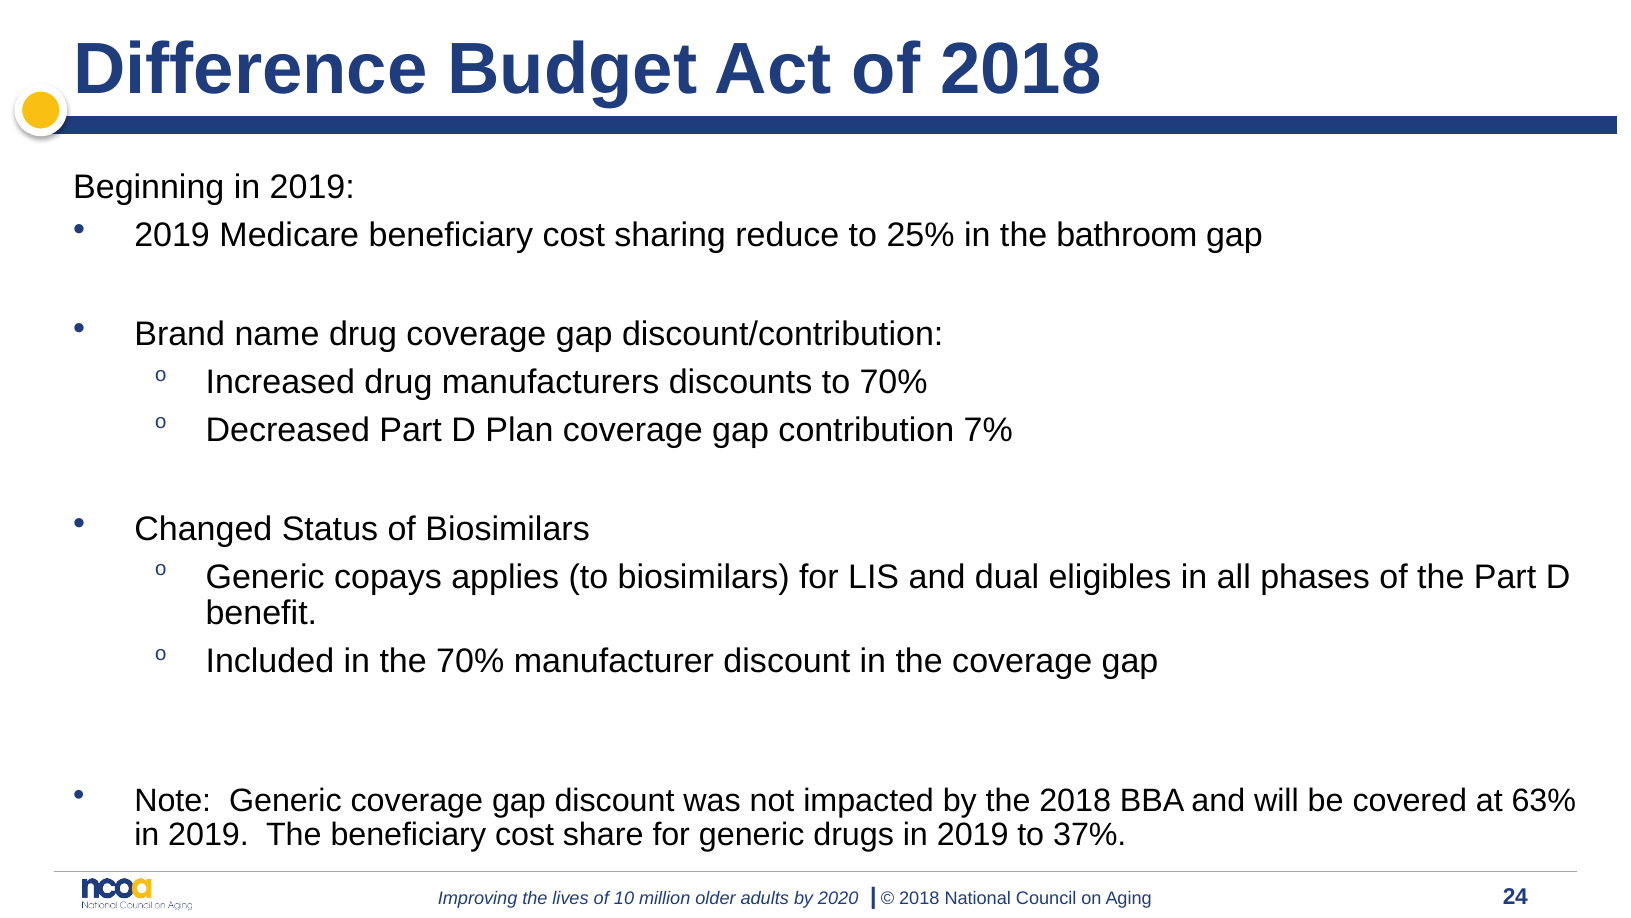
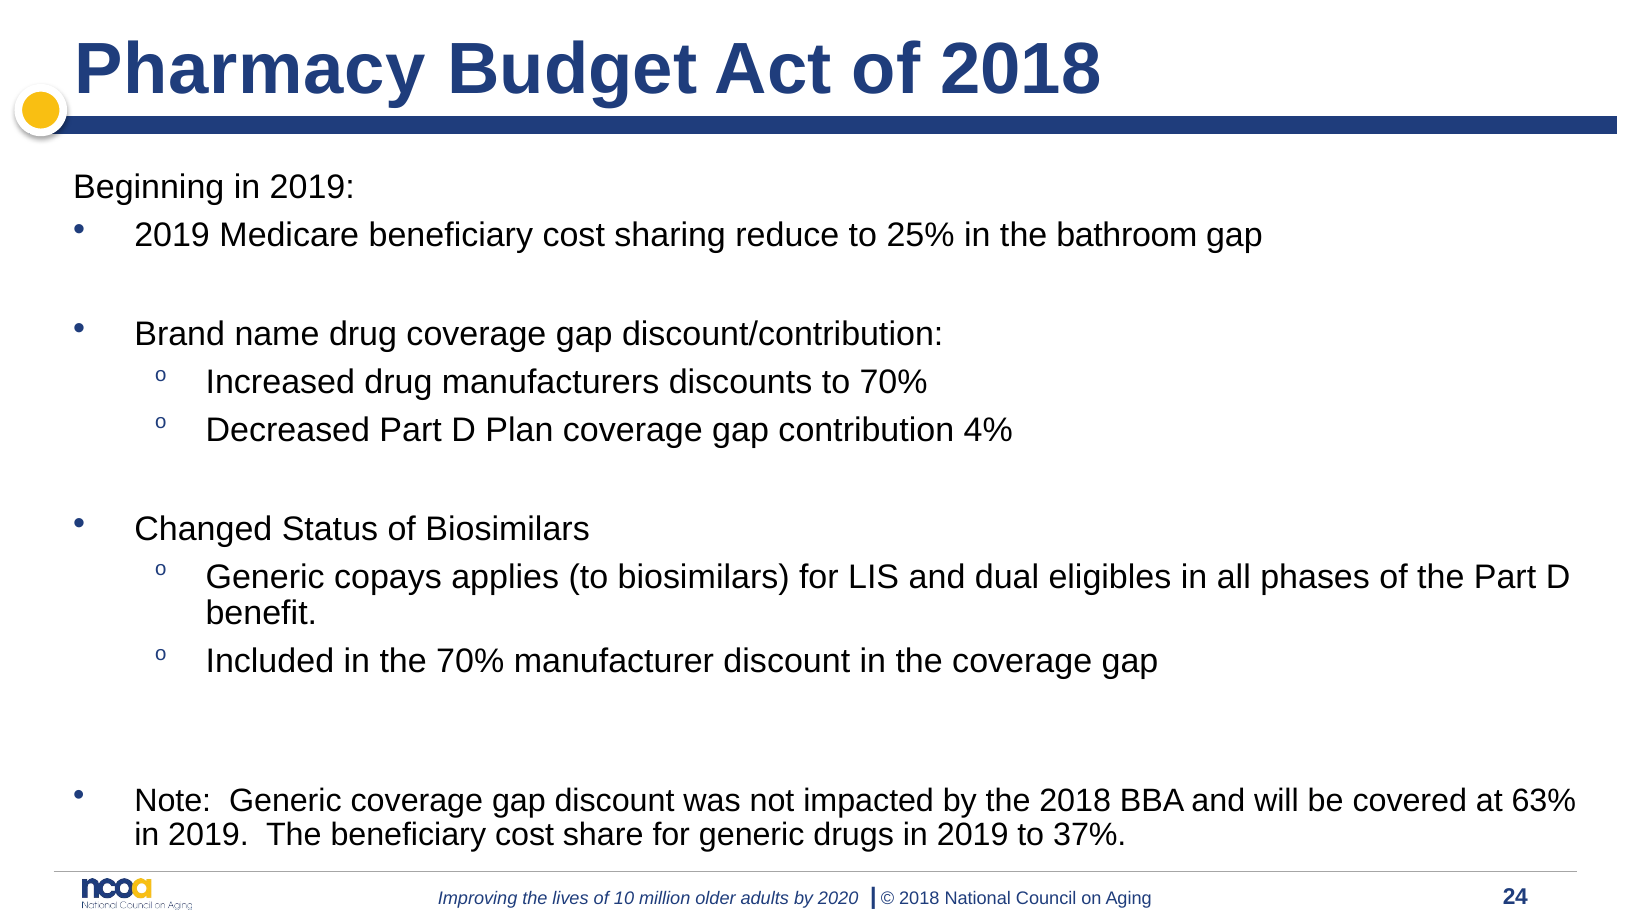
Difference: Difference -> Pharmacy
7%: 7% -> 4%
